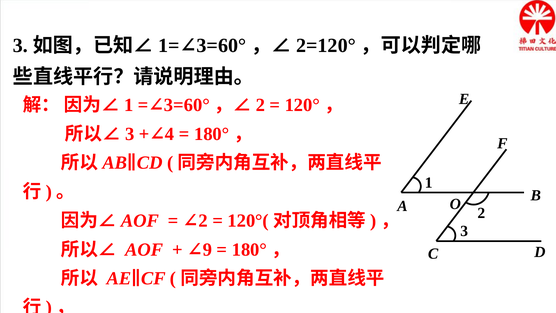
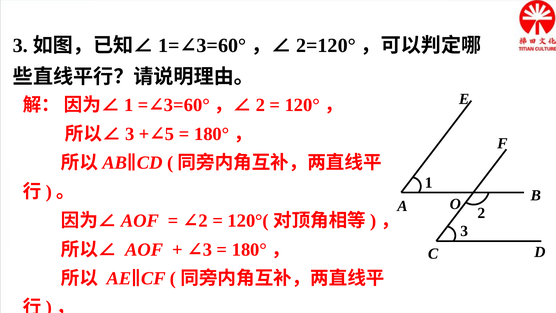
4: 4 -> 5
9 at (207, 249): 9 -> 3
